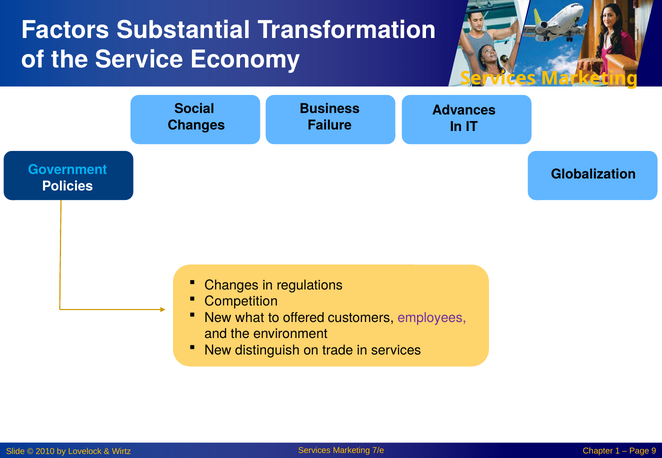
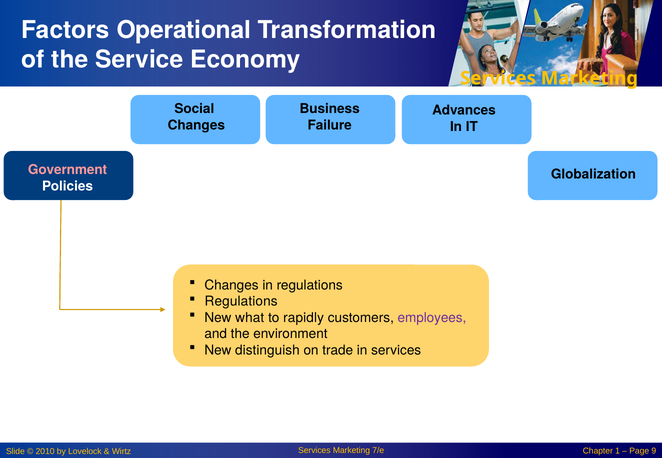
Substantial: Substantial -> Operational
Government colour: light blue -> pink
Competition at (241, 302): Competition -> Regulations
offered: offered -> rapidly
